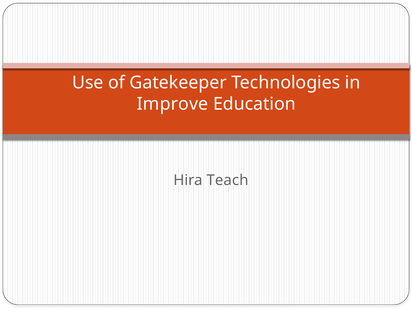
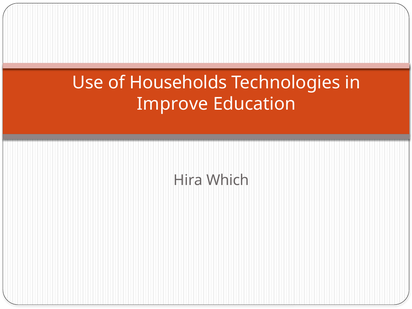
Gatekeeper: Gatekeeper -> Households
Teach: Teach -> Which
